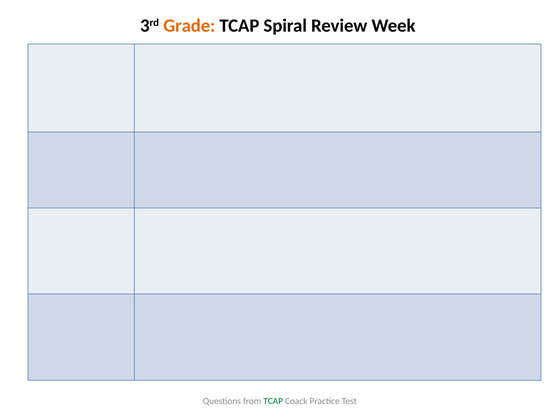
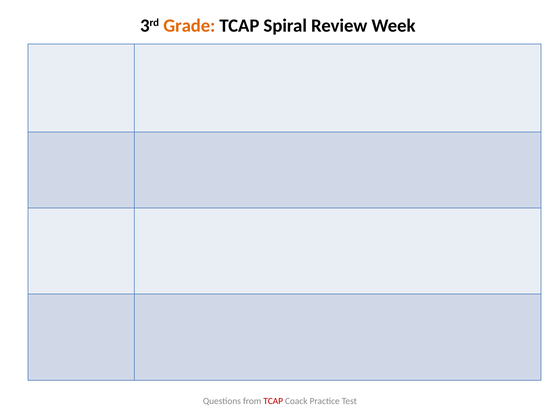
TCAP at (273, 401) colour: green -> red
